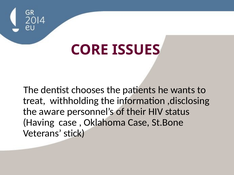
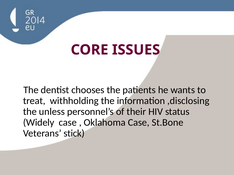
aware: aware -> unless
Having: Having -> Widely
